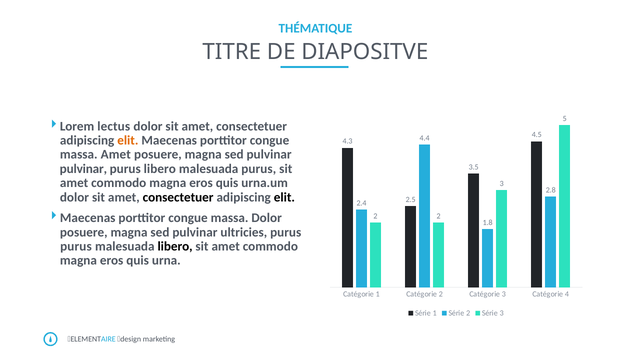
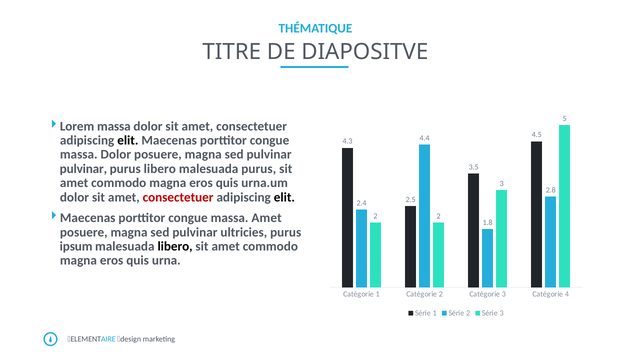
Lorem lectus: lectus -> massa
elit at (128, 140) colour: orange -> black
Amet at (116, 155): Amet -> Dolor
consectetuer at (178, 197) colour: black -> red
massa Dolor: Dolor -> Amet
purus at (76, 246): purus -> ipsum
